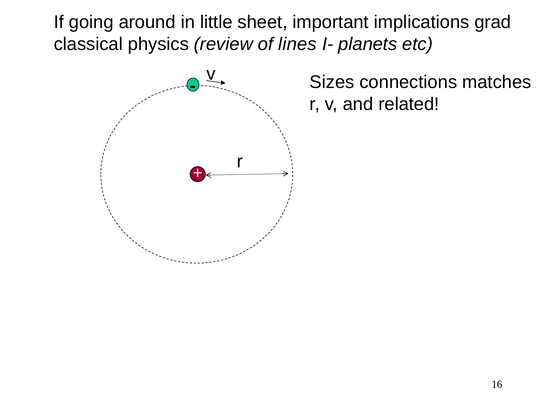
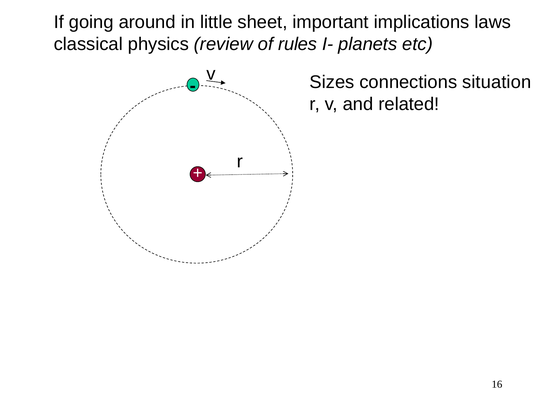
grad: grad -> laws
lines: lines -> rules
matches: matches -> situation
